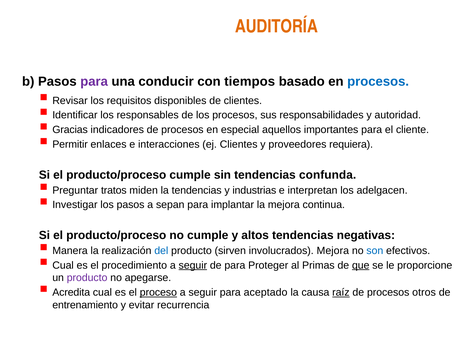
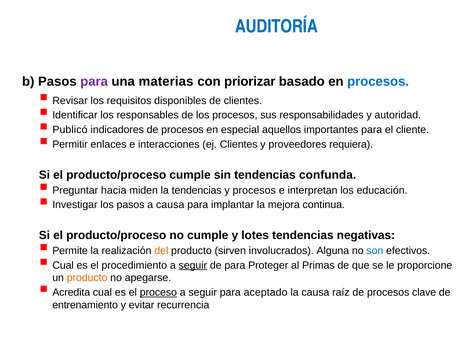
AUDITORÍA colour: orange -> blue
conducir: conducir -> materias
tiempos: tiempos -> priorizar
Gracias: Gracias -> Publicó
tratos: tratos -> hacia
y industrias: industrias -> procesos
adelgacen: adelgacen -> educación
a sepan: sepan -> causa
altos: altos -> lotes
Manera: Manera -> Permite
del colour: blue -> orange
involucrados Mejora: Mejora -> Alguna
que underline: present -> none
producto at (87, 278) colour: purple -> orange
raíz underline: present -> none
otros: otros -> clave
